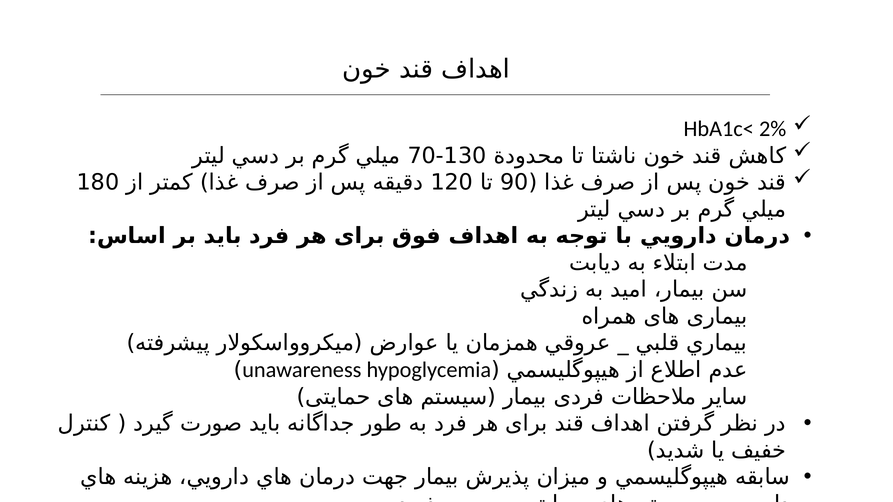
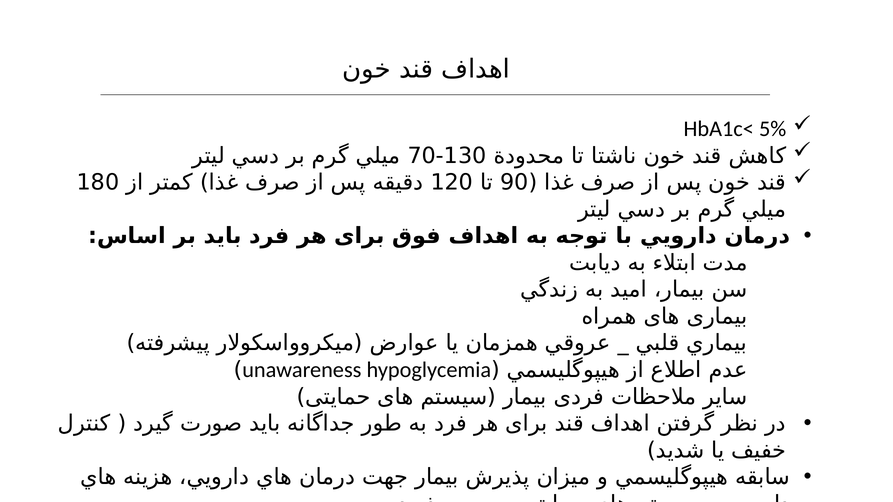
2%: 2% -> 5%
